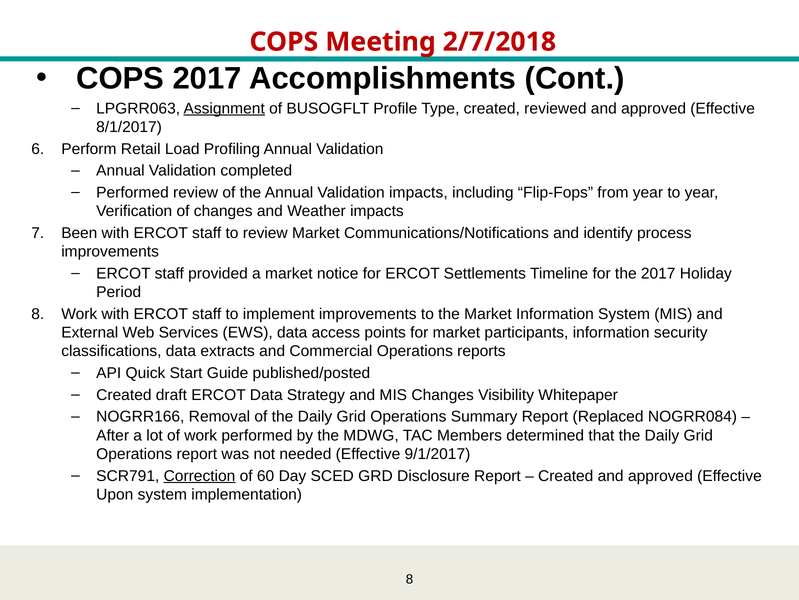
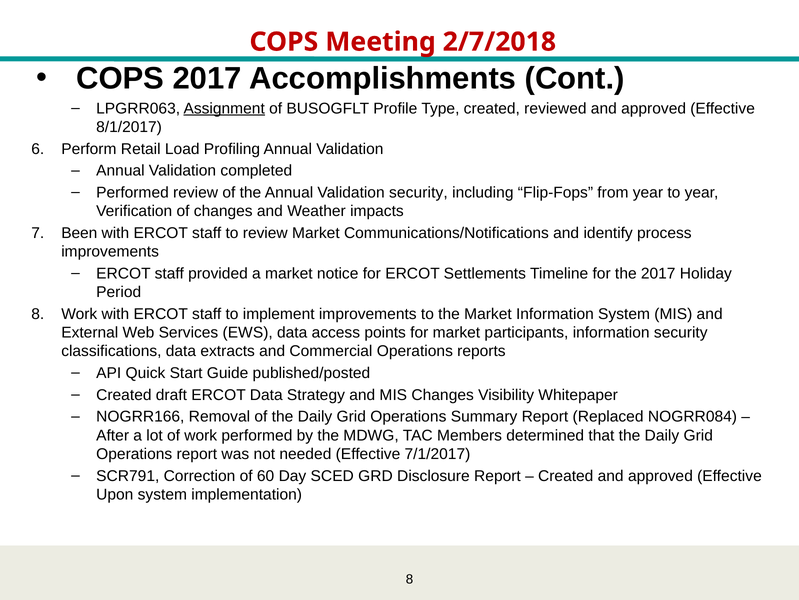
Validation impacts: impacts -> security
9/1/2017: 9/1/2017 -> 7/1/2017
Correction underline: present -> none
